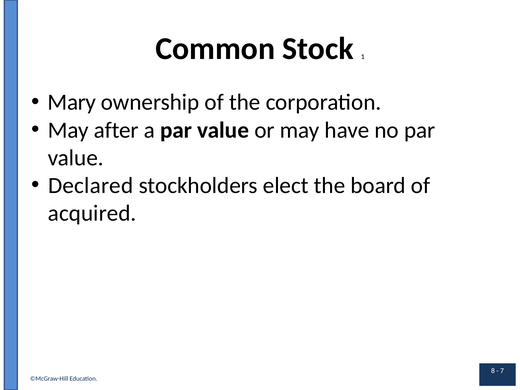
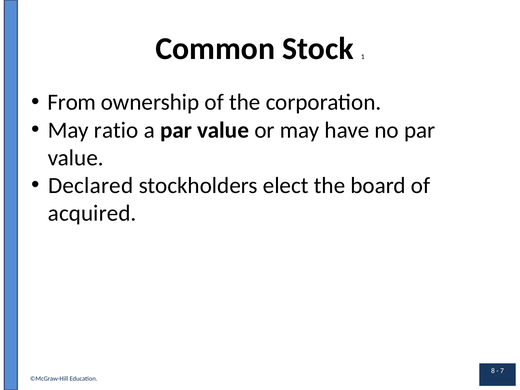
Mary: Mary -> From
after: after -> ratio
